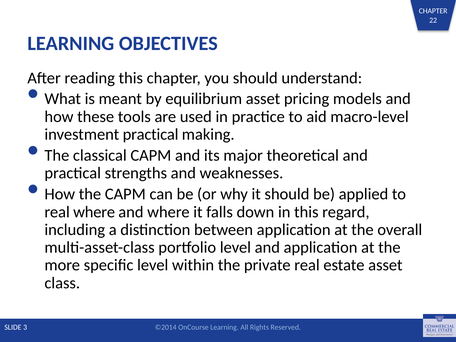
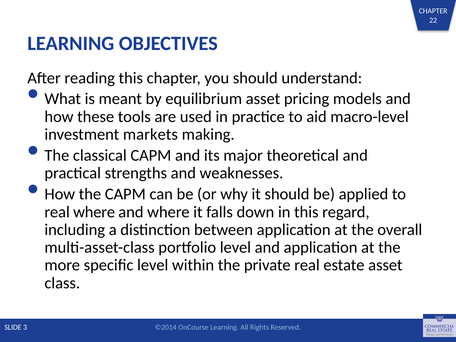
investment practical: practical -> markets
